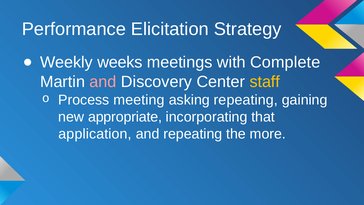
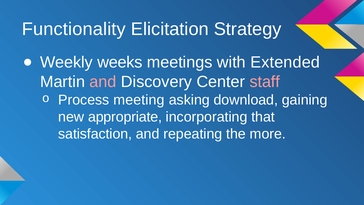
Performance: Performance -> Functionality
Complete: Complete -> Extended
staff colour: yellow -> pink
asking repeating: repeating -> download
application: application -> satisfaction
